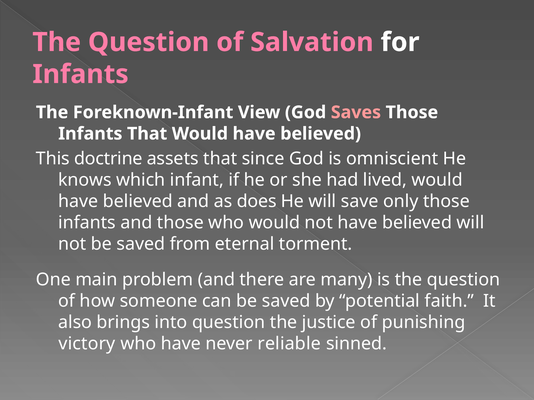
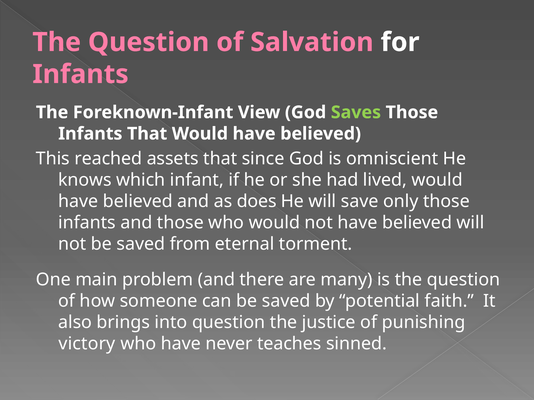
Saves colour: pink -> light green
doctrine: doctrine -> reached
reliable: reliable -> teaches
